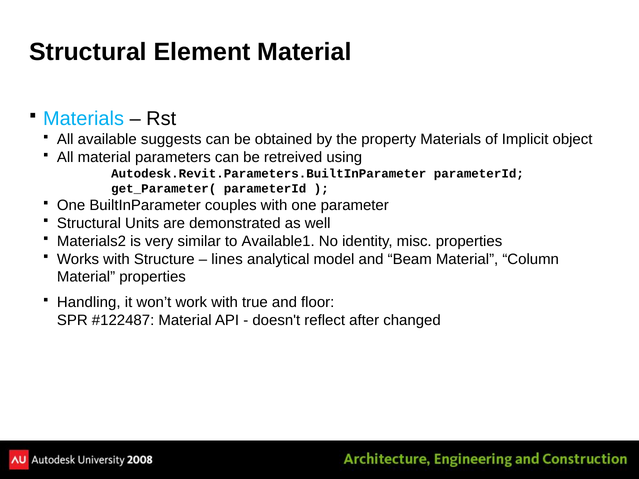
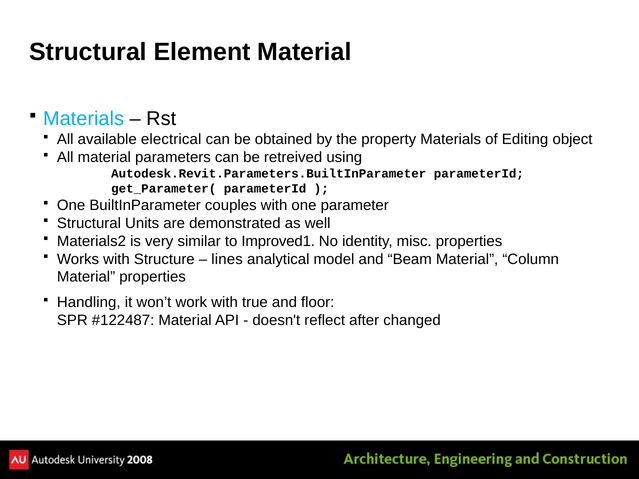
suggests: suggests -> electrical
Implicit: Implicit -> Editing
Available1: Available1 -> Improved1
